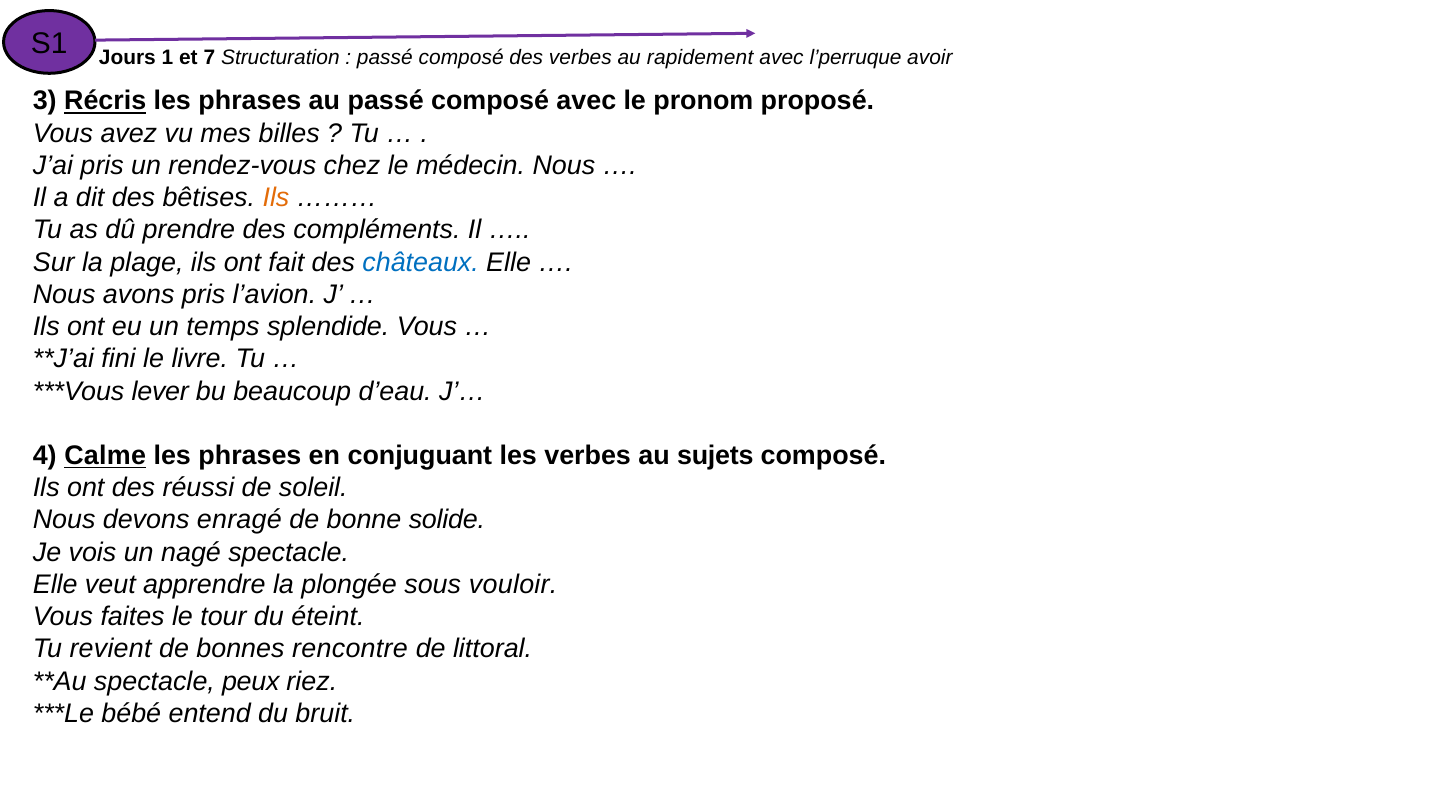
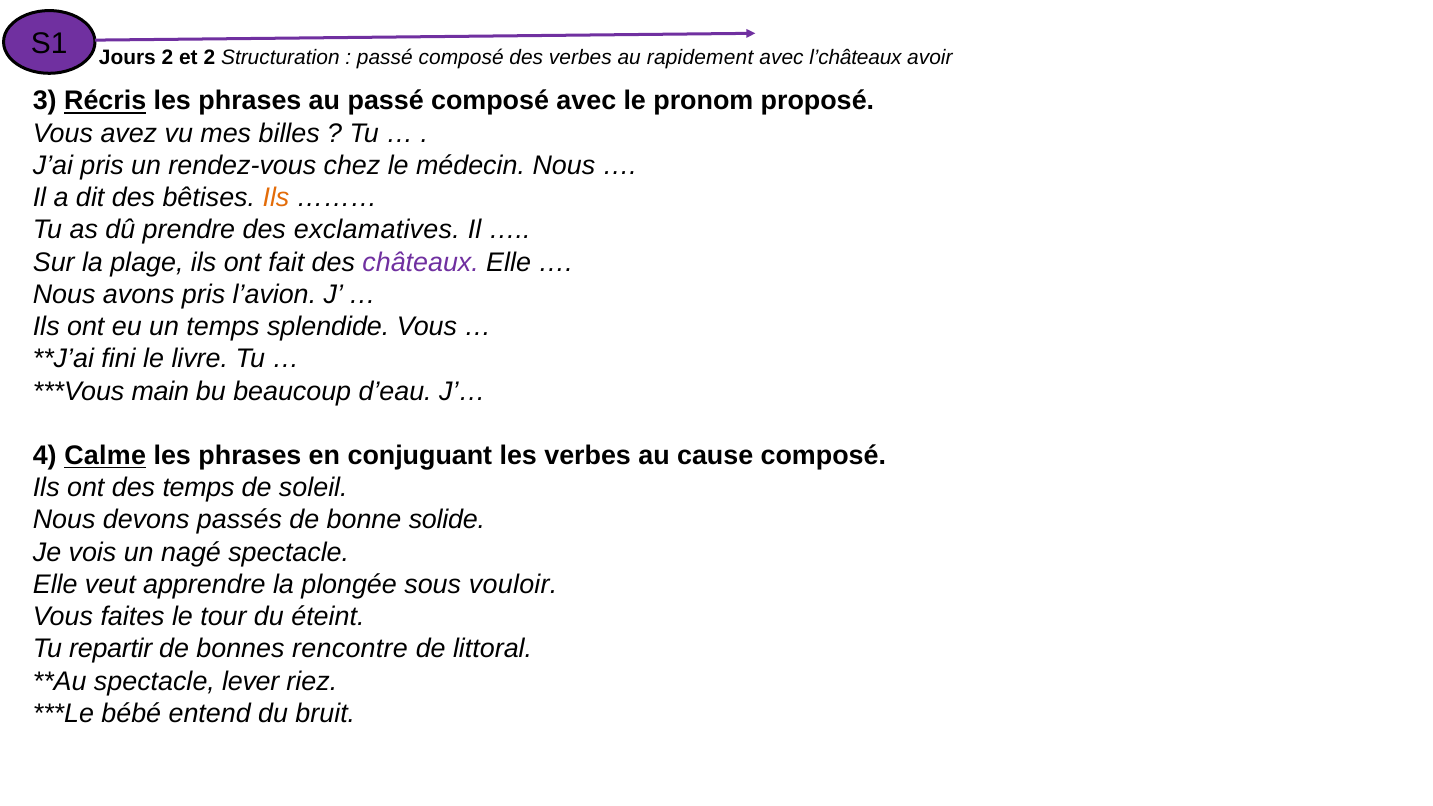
Jours 1: 1 -> 2
et 7: 7 -> 2
l’perruque: l’perruque -> l’châteaux
compléments: compléments -> exclamatives
châteaux colour: blue -> purple
lever: lever -> main
sujets: sujets -> cause
des réussi: réussi -> temps
enragé: enragé -> passés
revient: revient -> repartir
peux: peux -> lever
